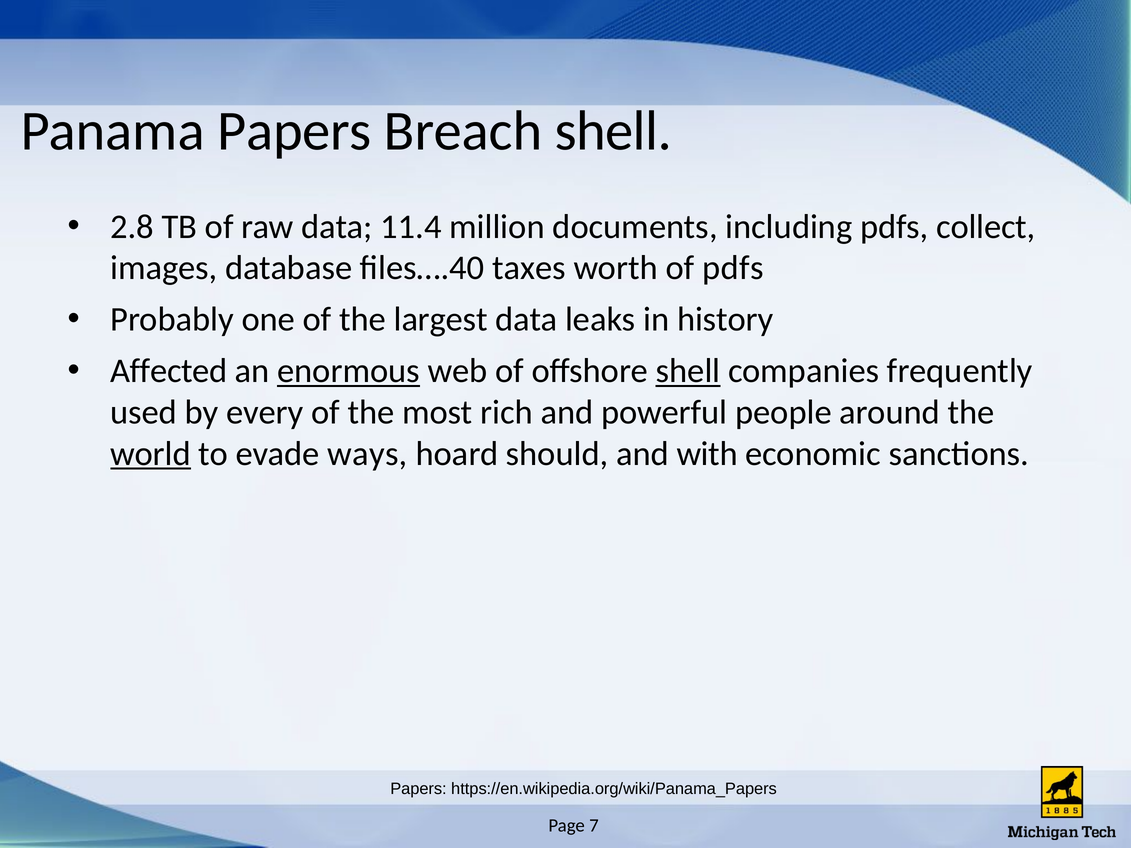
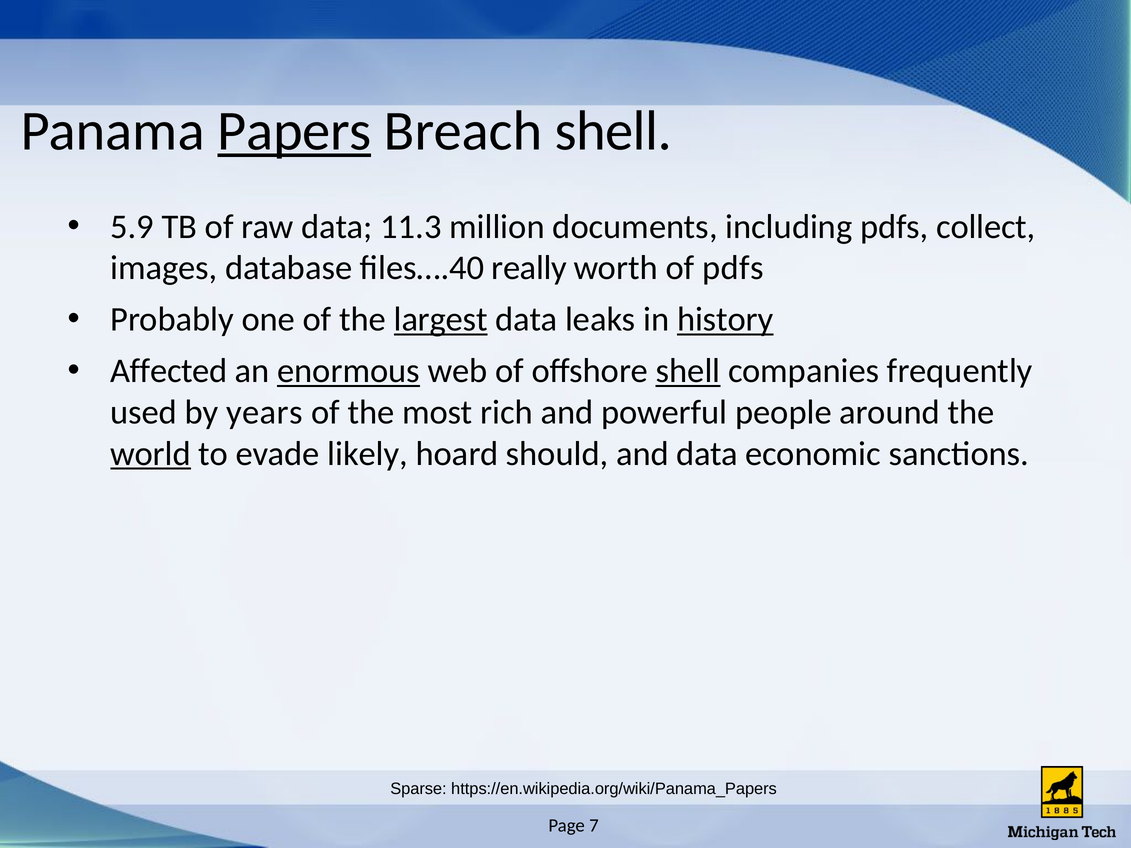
Papers at (295, 131) underline: none -> present
2.8: 2.8 -> 5.9
11.4: 11.4 -> 11.3
taxes: taxes -> really
largest underline: none -> present
history underline: none -> present
every: every -> years
ways: ways -> likely
and with: with -> data
Papers at (418, 789): Papers -> Sparse
